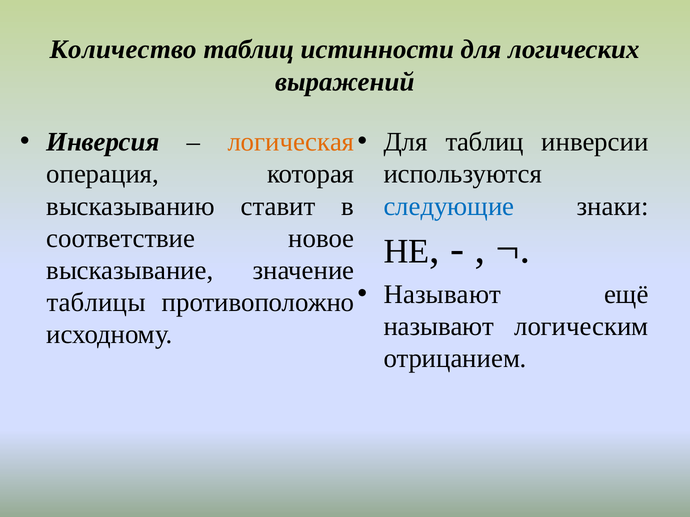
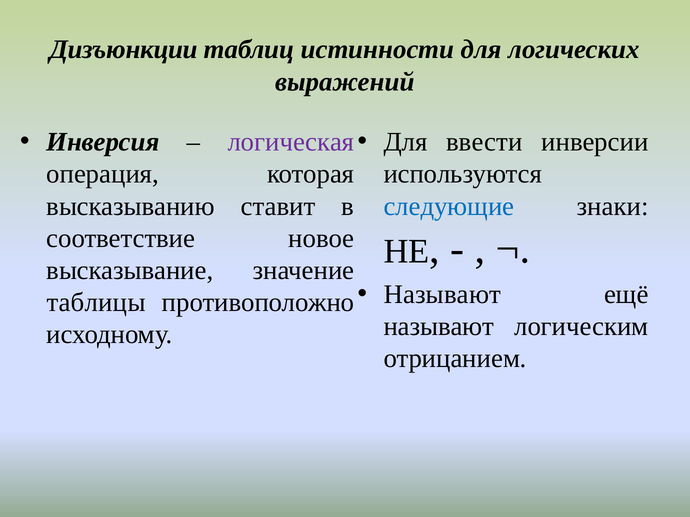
Количество: Количество -> Дизъюнкции
логическая colour: orange -> purple
Для таблиц: таблиц -> ввести
